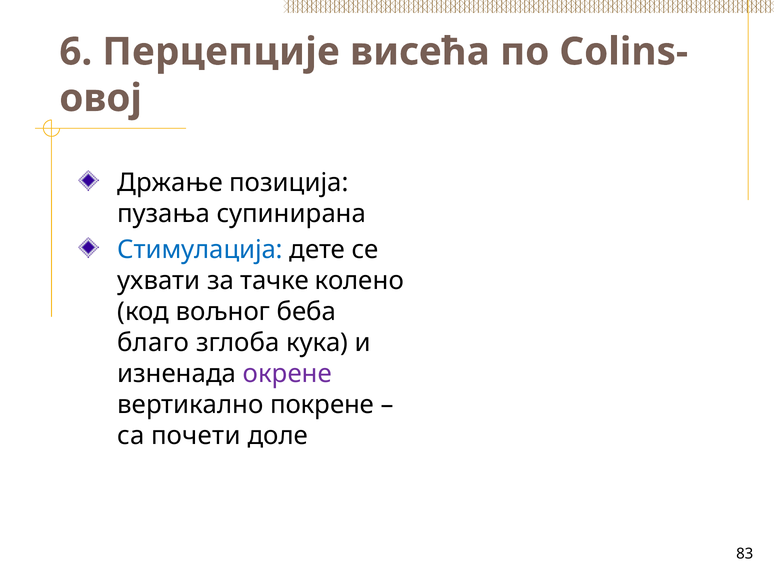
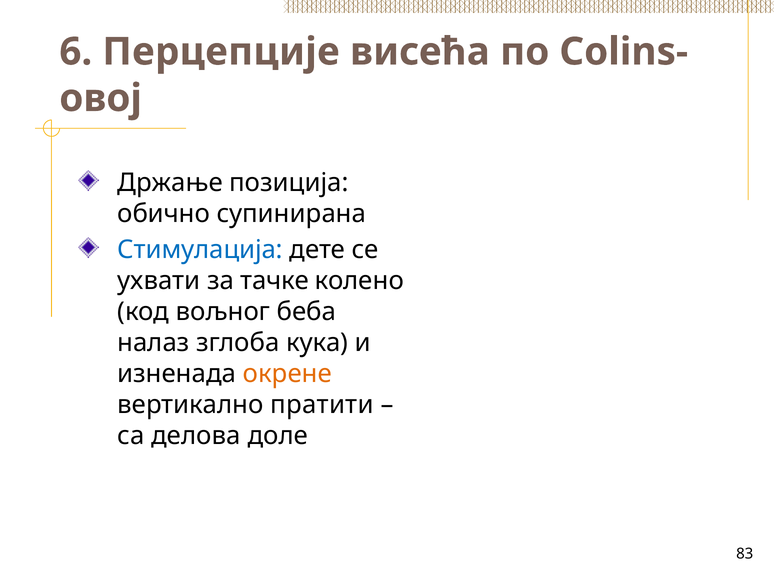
пузања: пузања -> обично
благо: благо -> налаз
окрене colour: purple -> orange
покрене: покрене -> пратити
почети: почети -> делова
